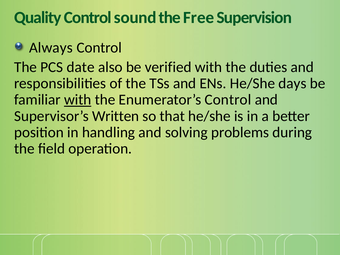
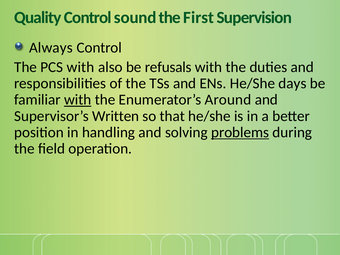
Free: Free -> First
PCS date: date -> with
verified: verified -> refusals
Enumerator’s Control: Control -> Around
problems underline: none -> present
